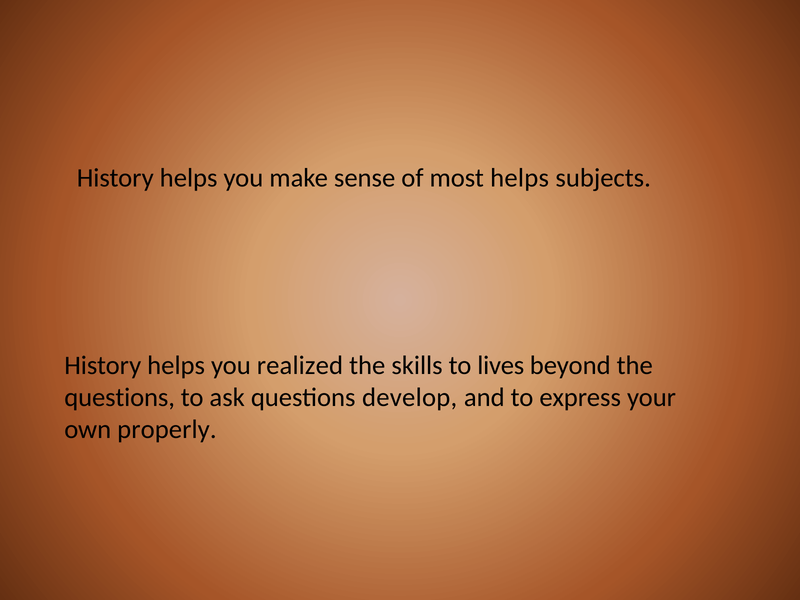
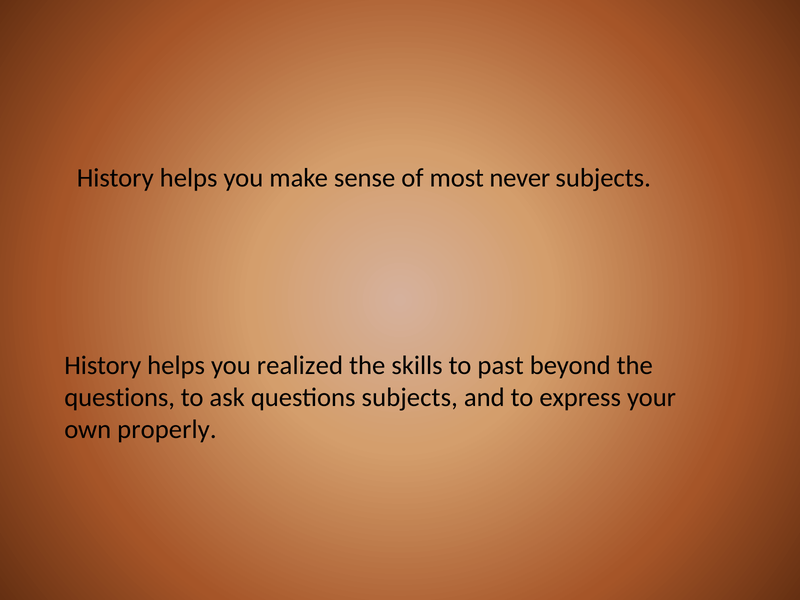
most helps: helps -> never
lives: lives -> past
questions develop: develop -> subjects
